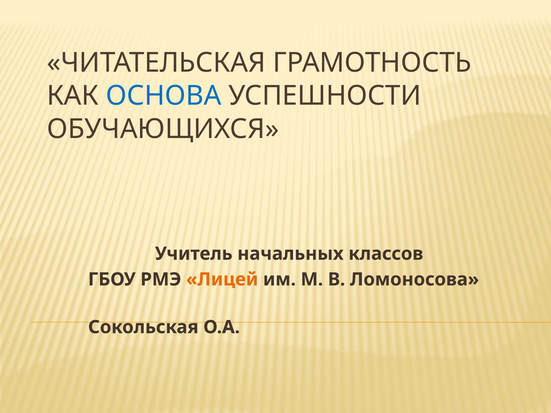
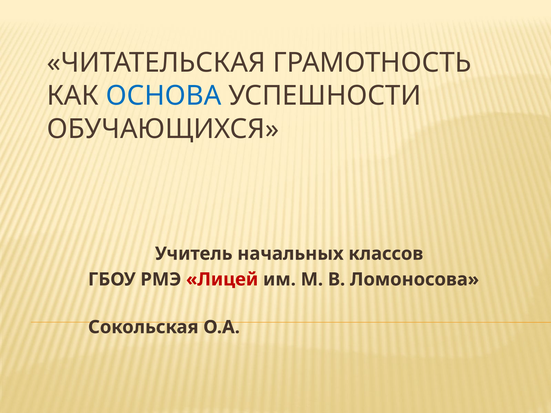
Лицей colour: orange -> red
